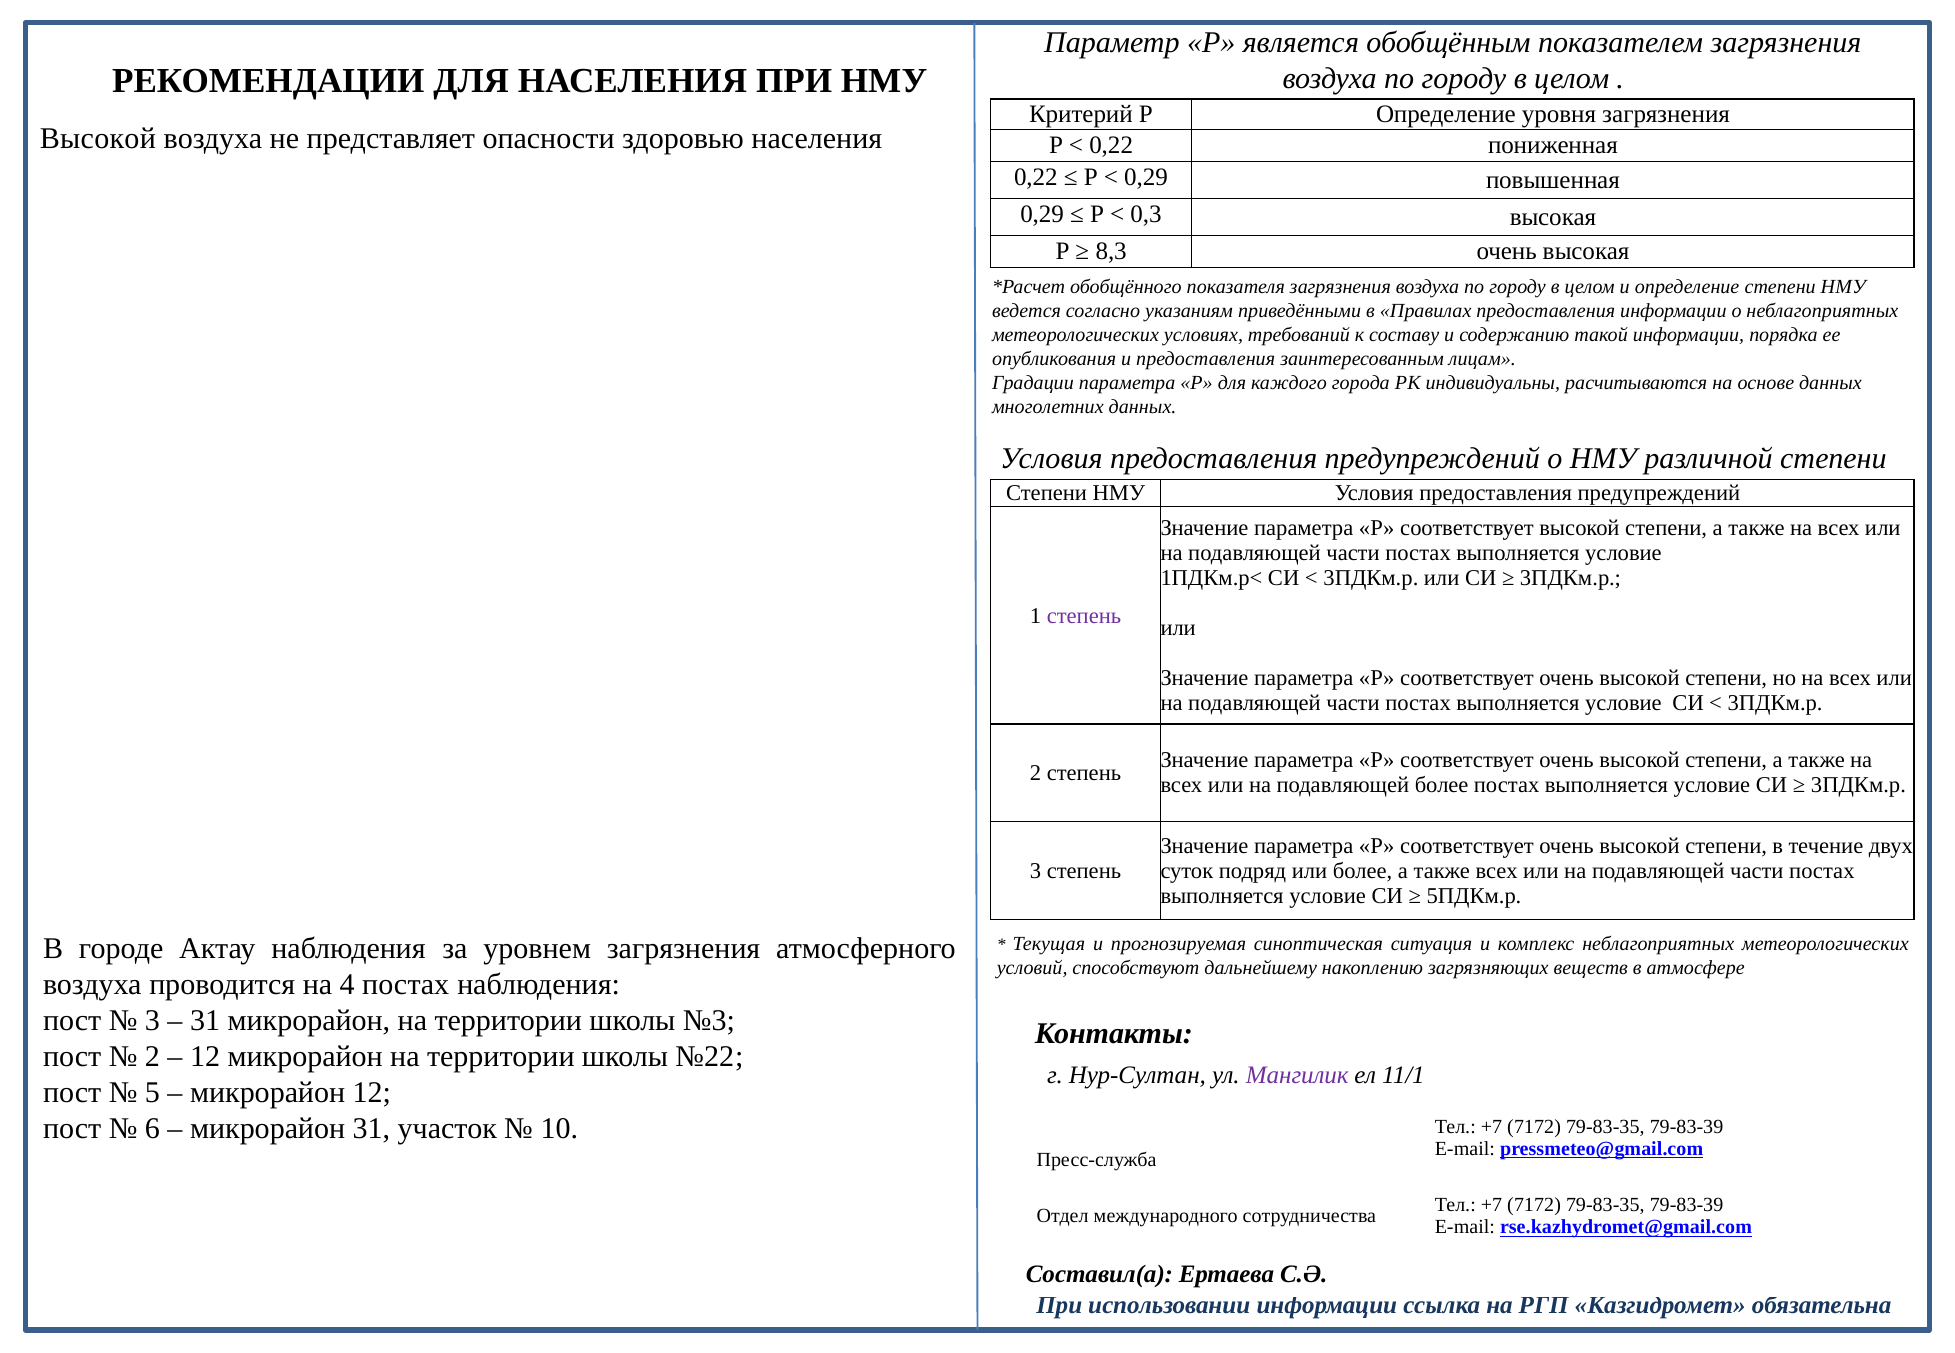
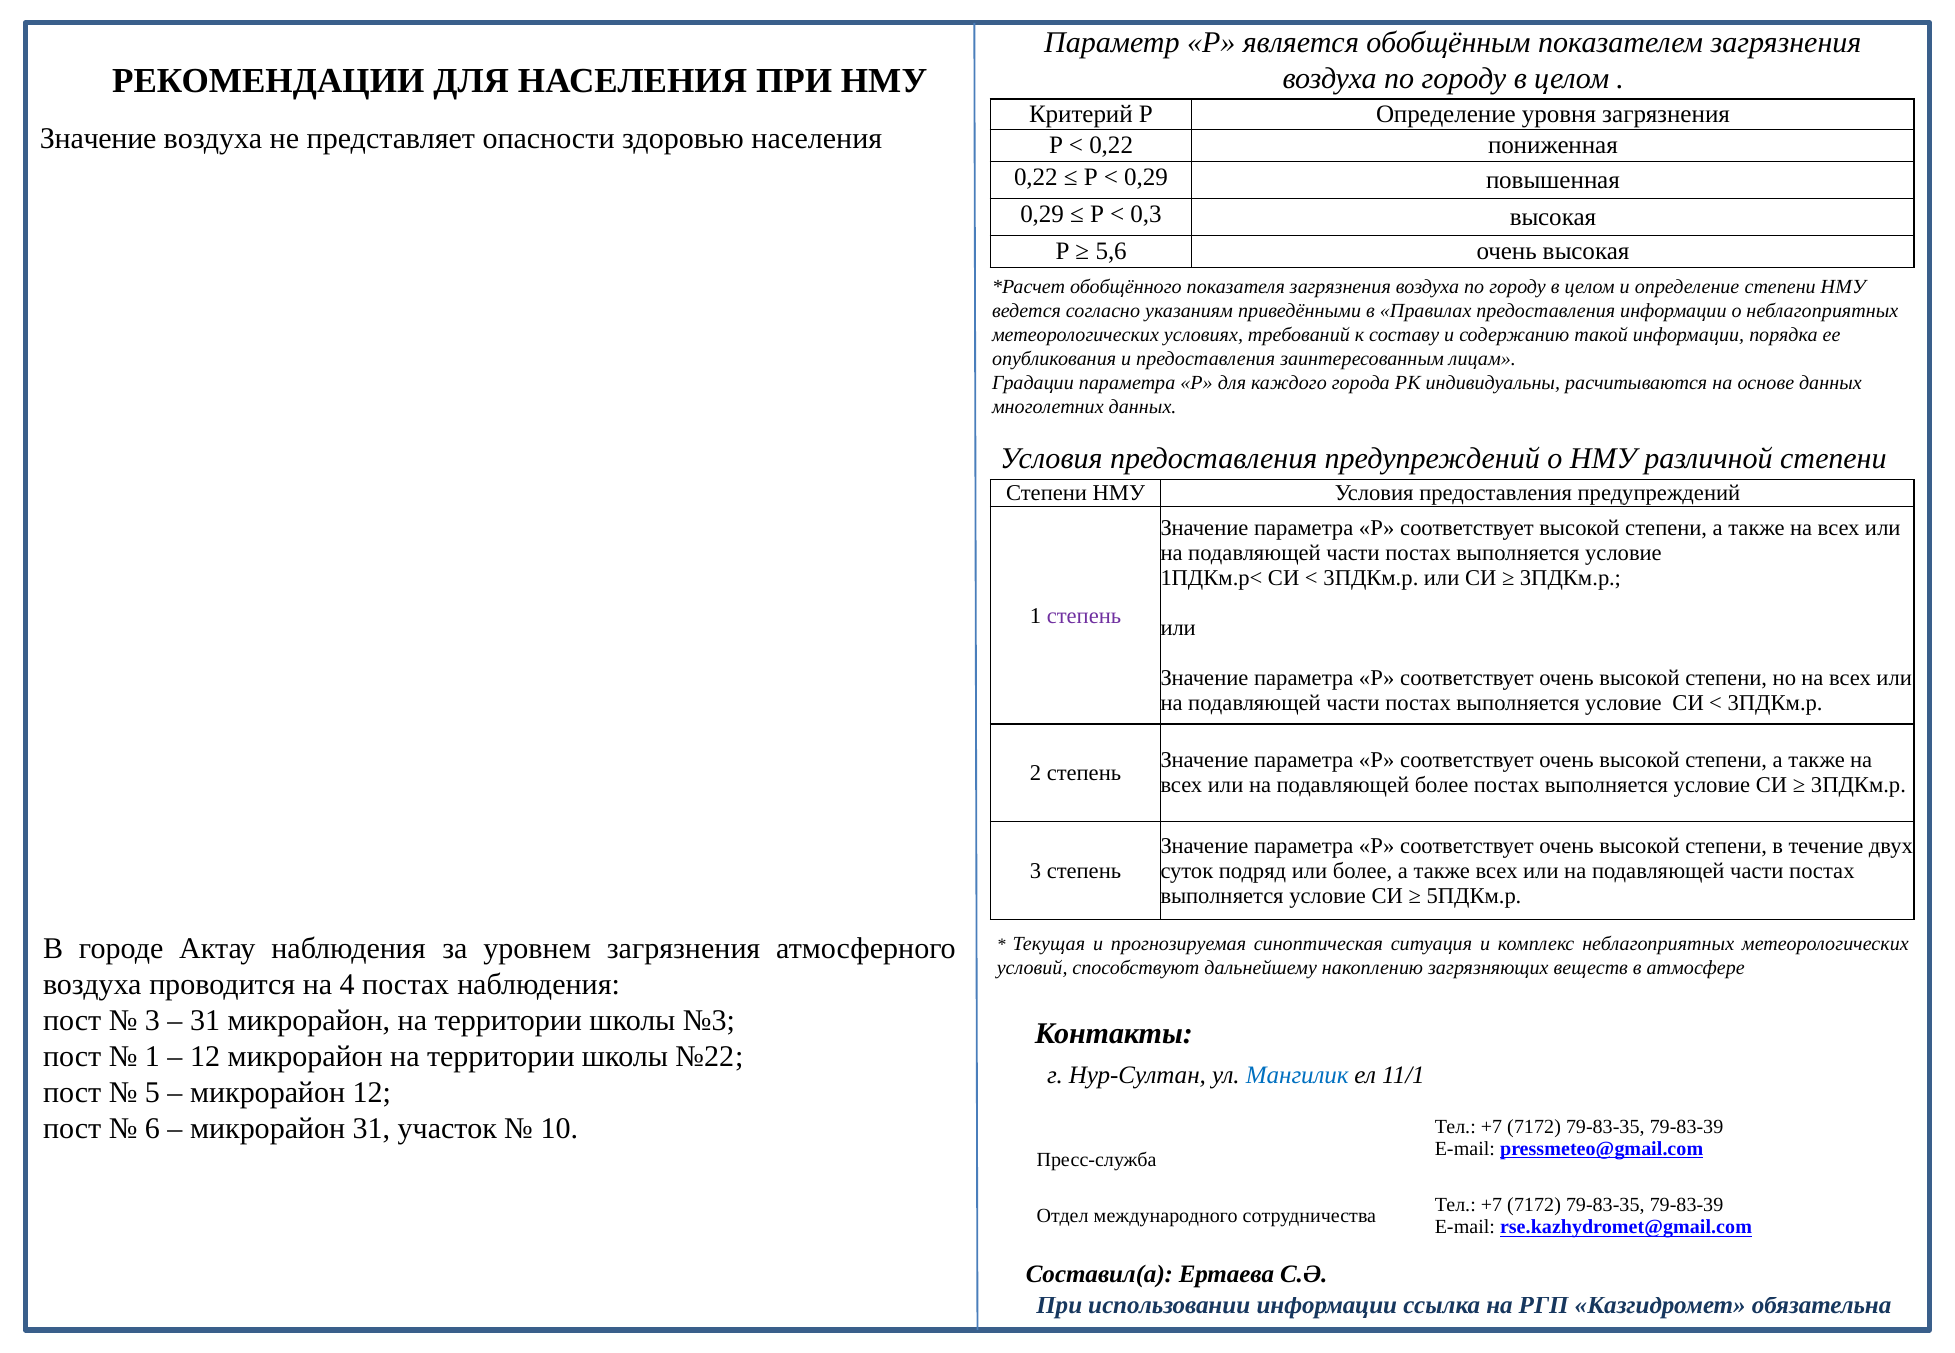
Высокой at (98, 139): Высокой -> Значение
8,3: 8,3 -> 5,6
2 at (152, 1057): 2 -> 1
Мангилик colour: purple -> blue
